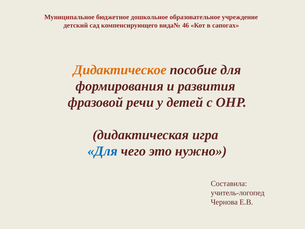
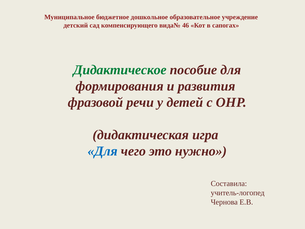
Дидактическое colour: orange -> green
